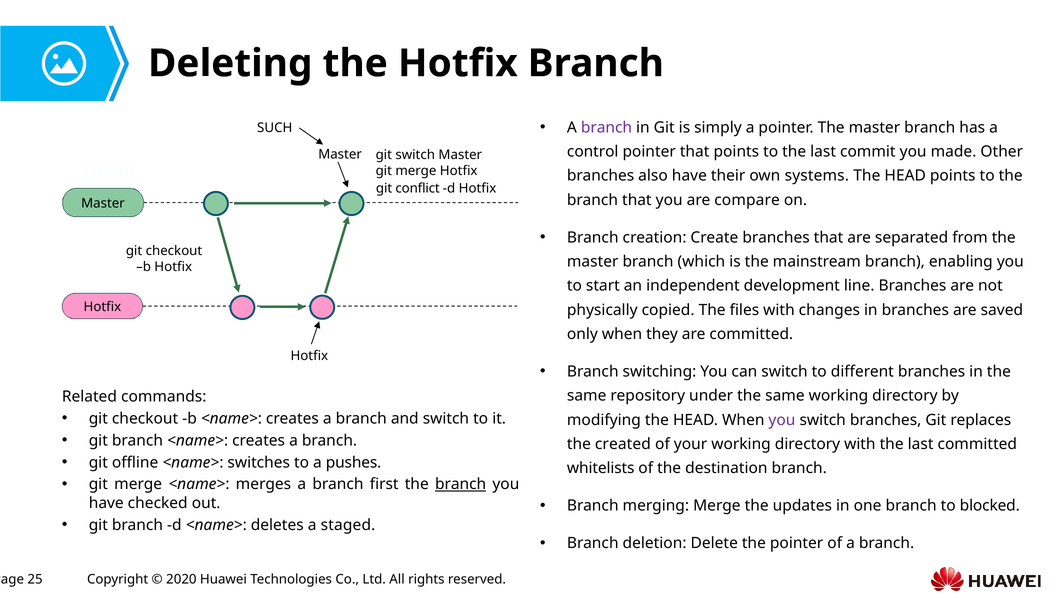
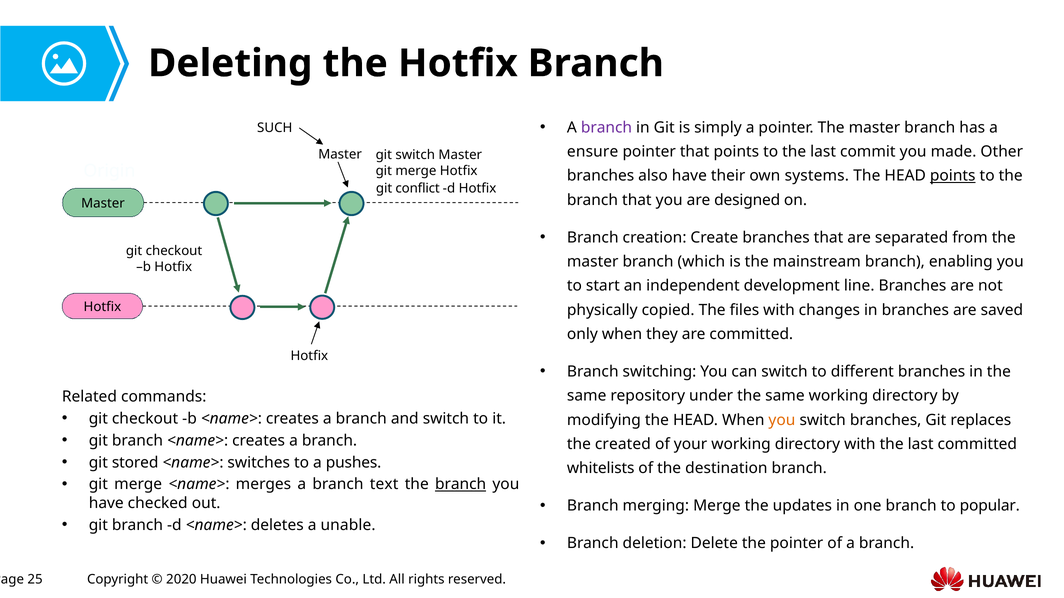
control: control -> ensure
points at (953, 176) underline: none -> present
compare: compare -> designed
you at (782, 420) colour: purple -> orange
offline: offline -> stored
first: first -> text
blocked: blocked -> popular
staged: staged -> unable
